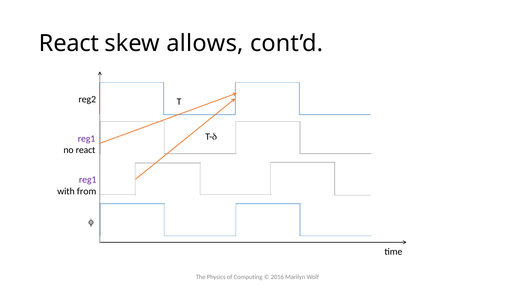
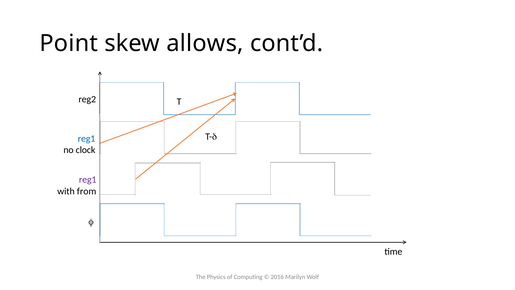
React at (69, 43): React -> Point
reg1 at (87, 138) colour: purple -> blue
no react: react -> clock
